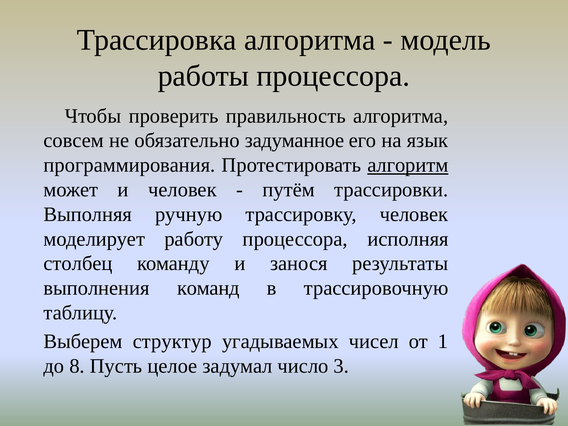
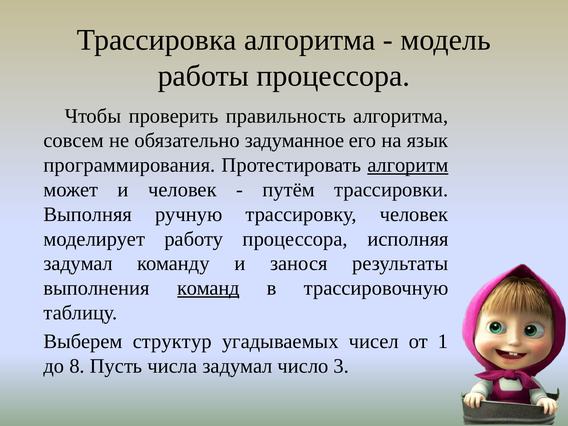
столбец at (78, 264): столбец -> задумал
команд underline: none -> present
целое: целое -> числа
